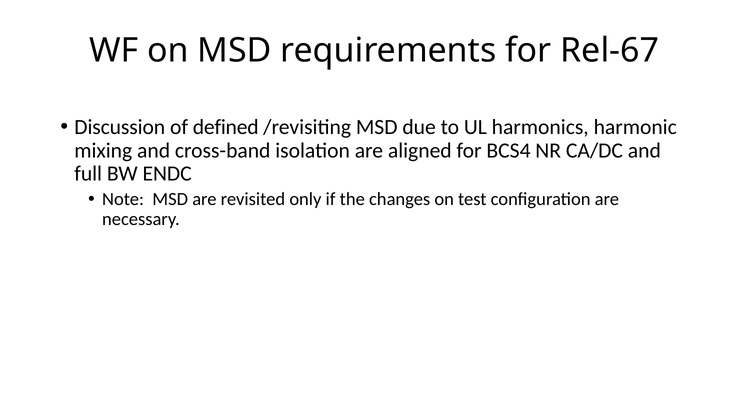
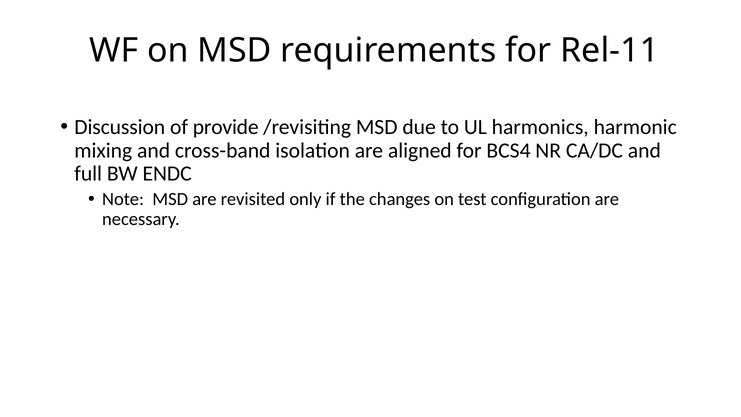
Rel-67: Rel-67 -> Rel-11
defined: defined -> provide
